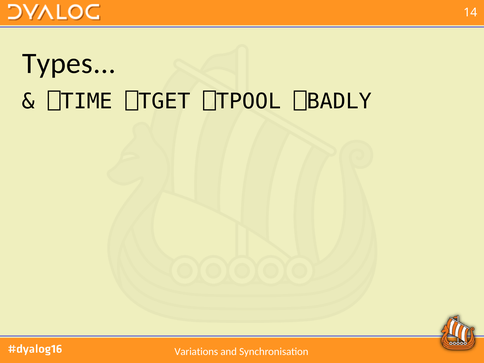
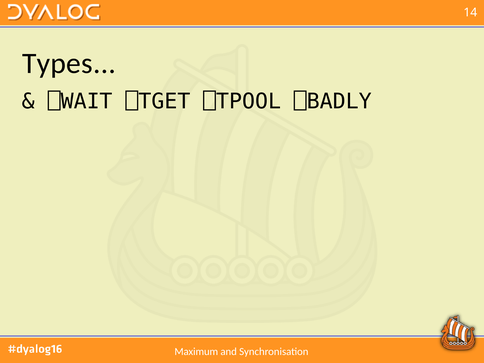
⎕TIME: ⎕TIME -> ⎕WAIT
Variations: Variations -> Maximum
